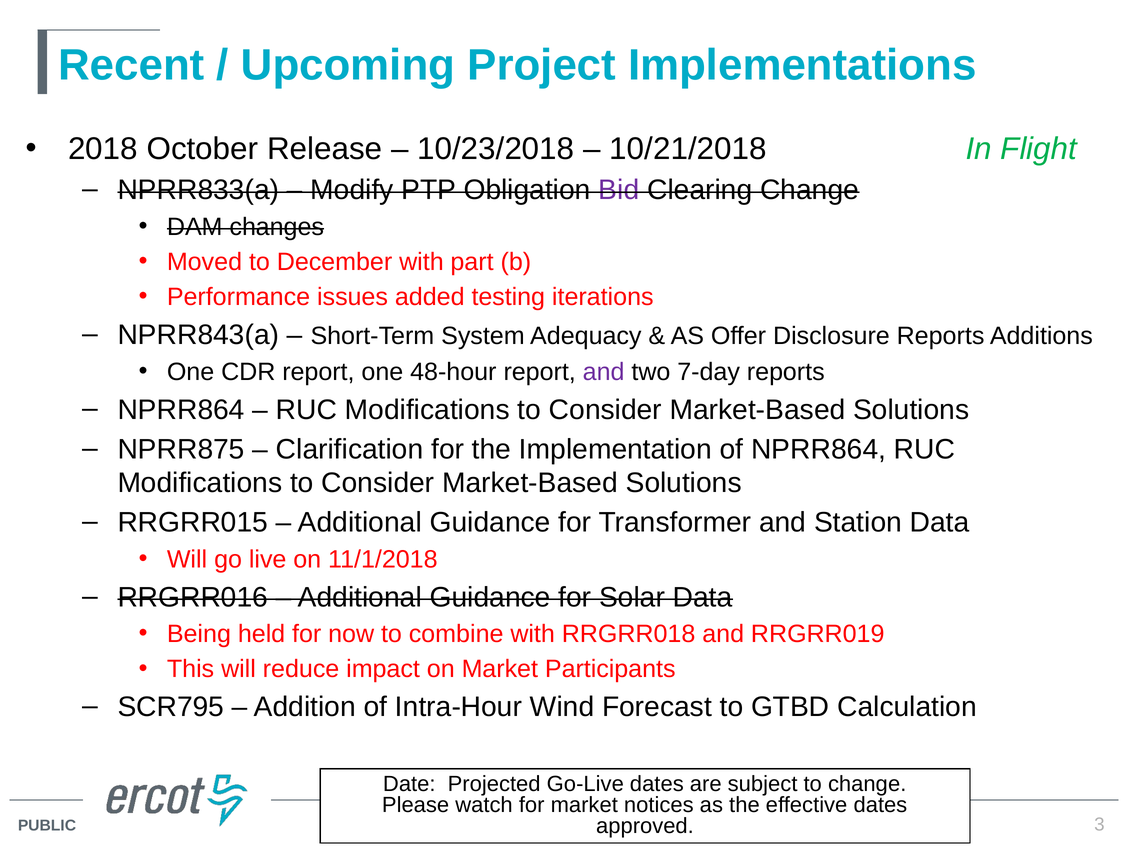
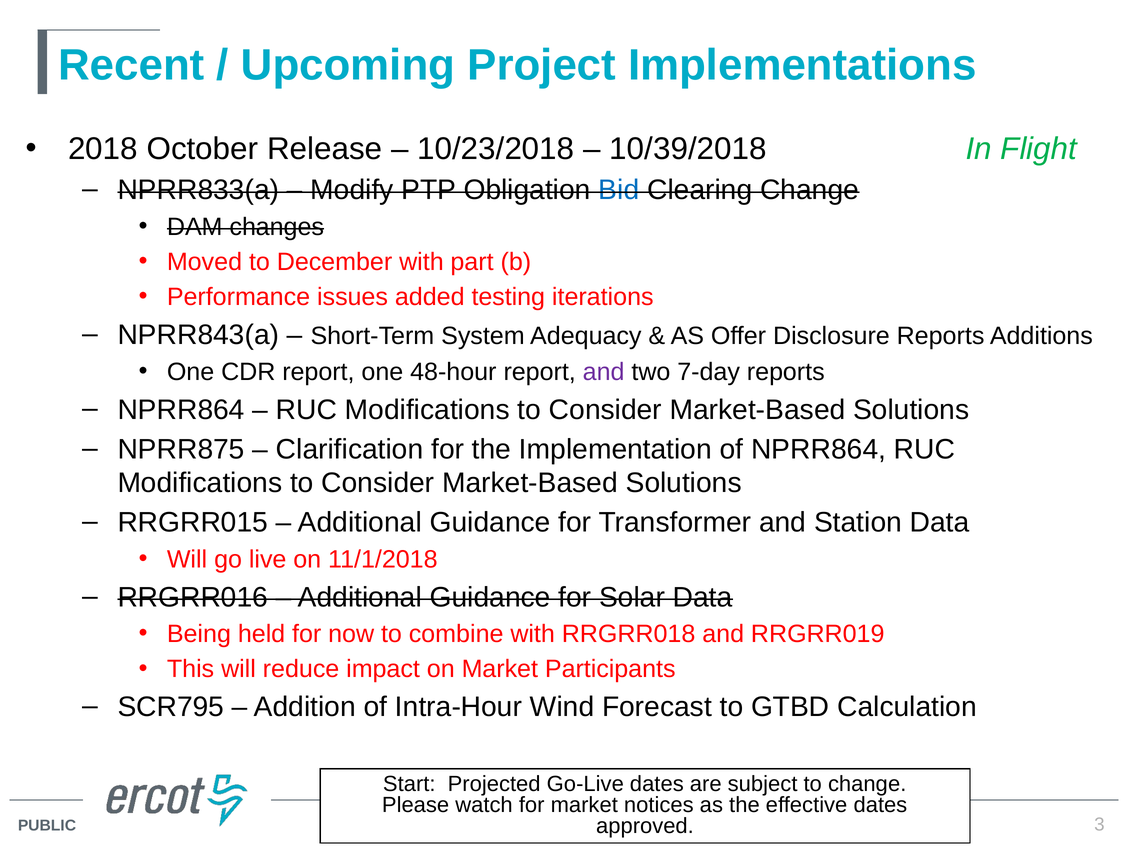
10/21/2018: 10/21/2018 -> 10/39/2018
Bid colour: purple -> blue
Date: Date -> Start
